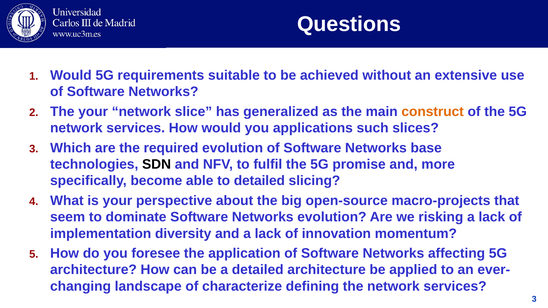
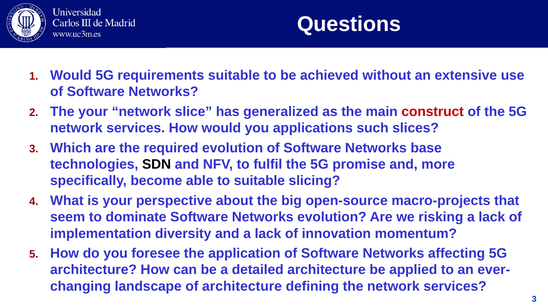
construct colour: orange -> red
to detailed: detailed -> suitable
of characterize: characterize -> architecture
